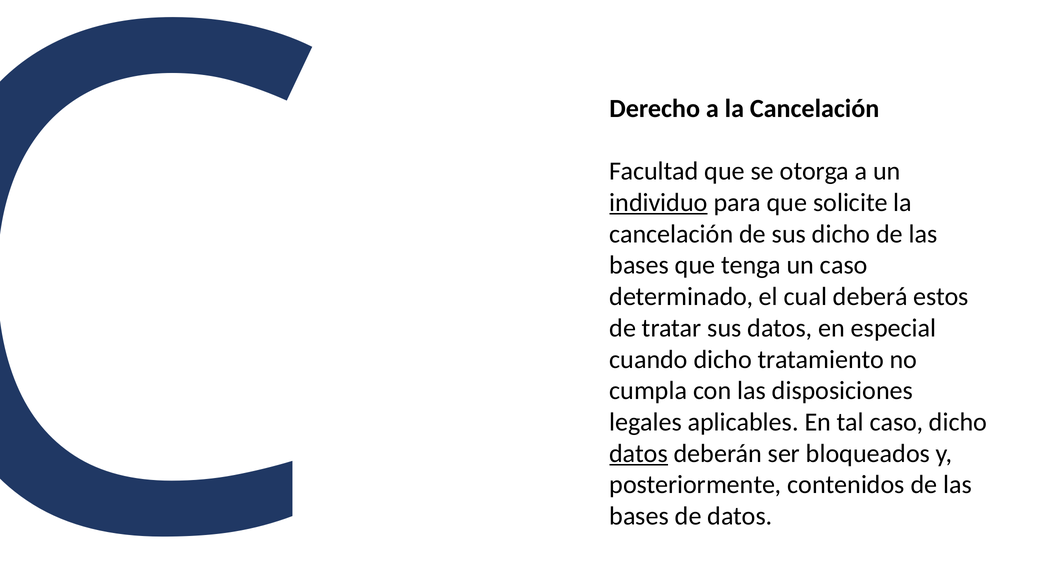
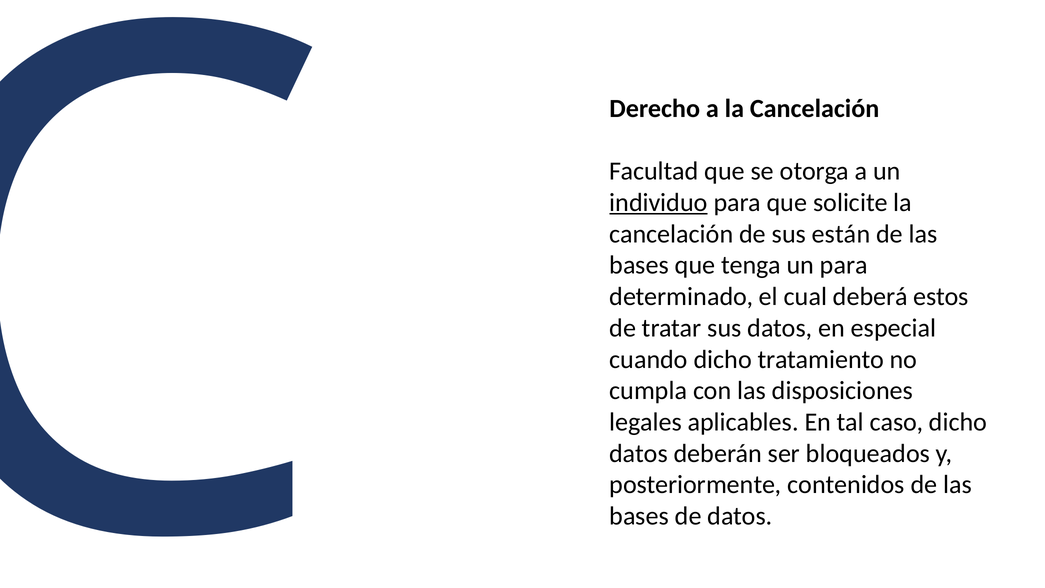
sus dicho: dicho -> están
un caso: caso -> para
datos at (639, 453) underline: present -> none
